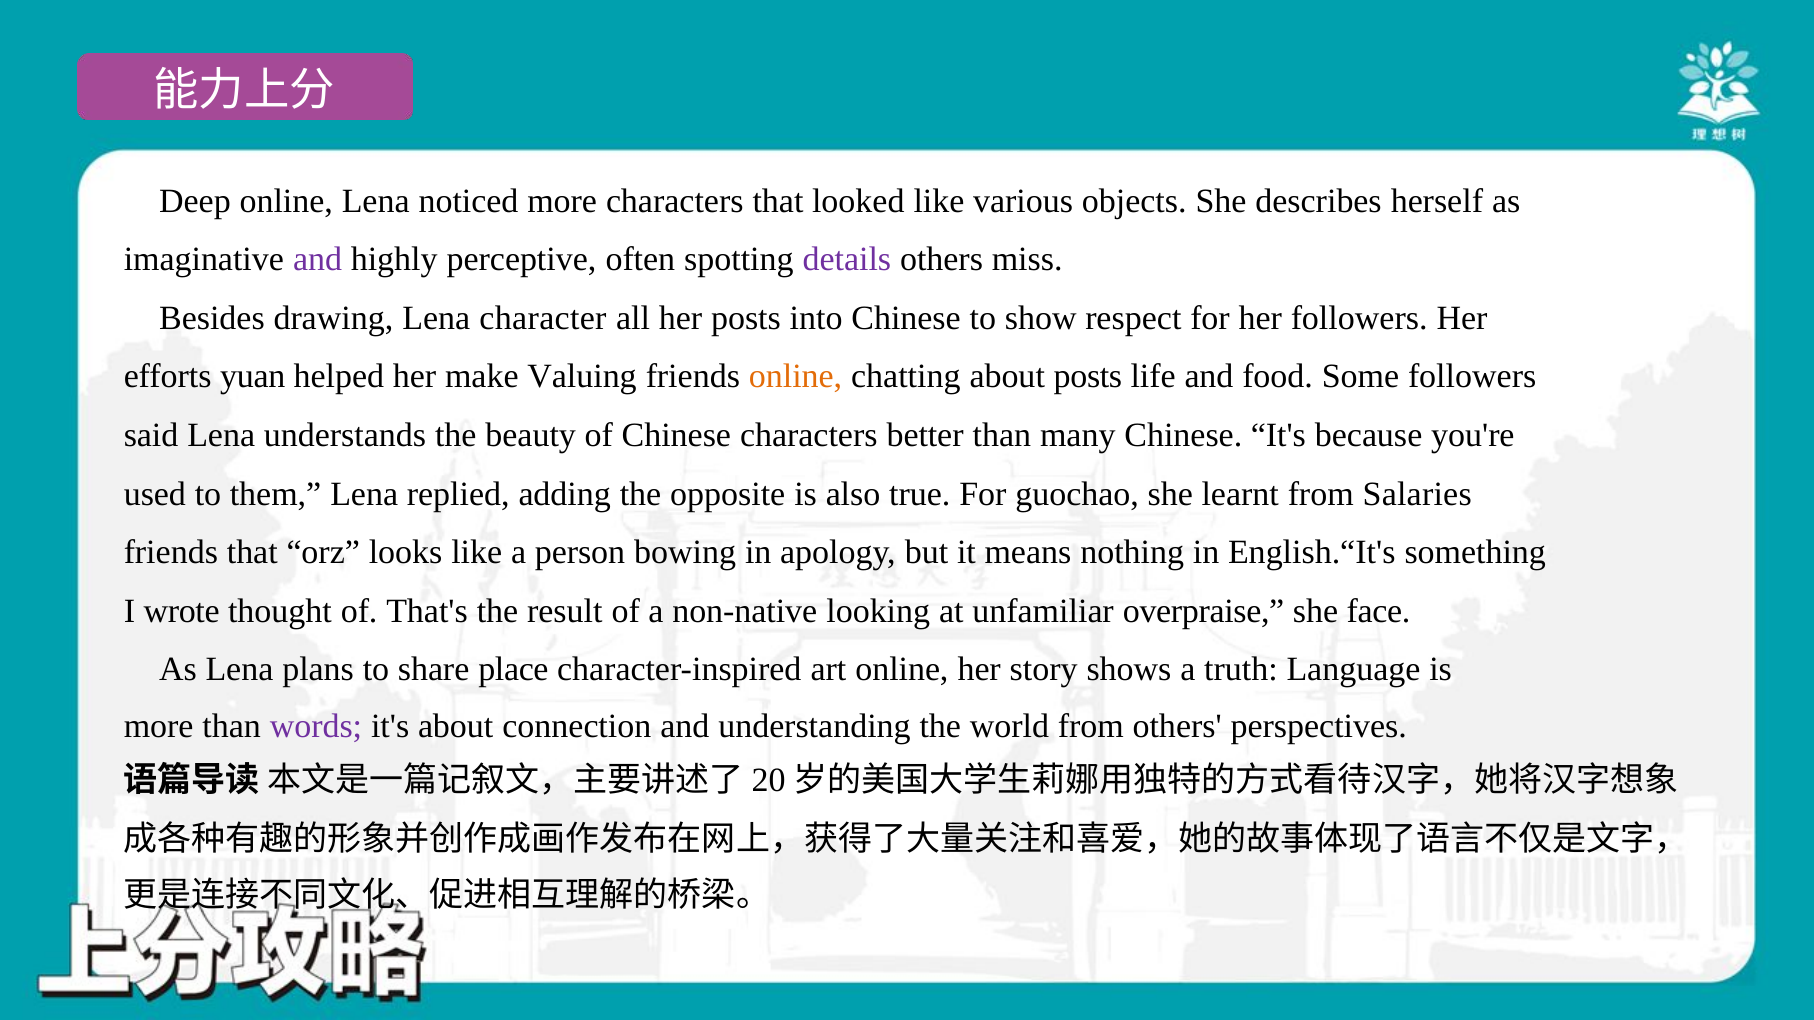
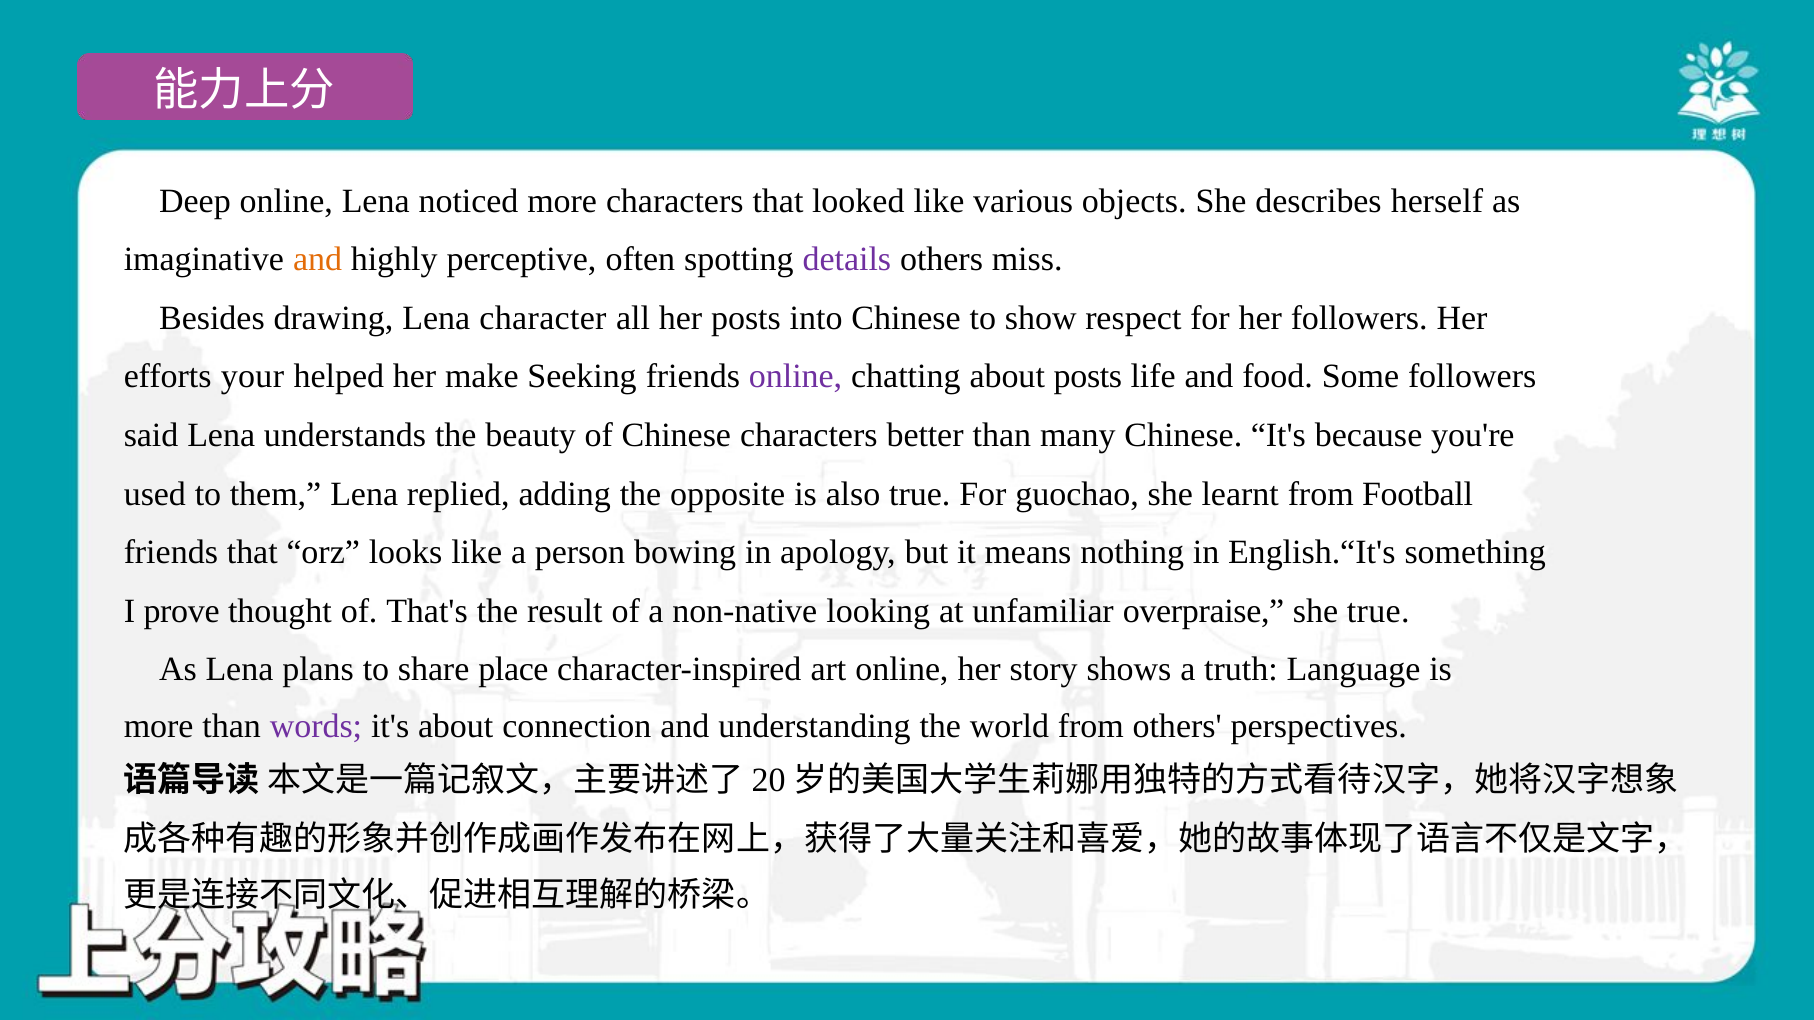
and at (318, 260) colour: purple -> orange
yuan: yuan -> your
Valuing: Valuing -> Seeking
online at (796, 377) colour: orange -> purple
Salaries: Salaries -> Football
wrote: wrote -> prove
she face: face -> true
